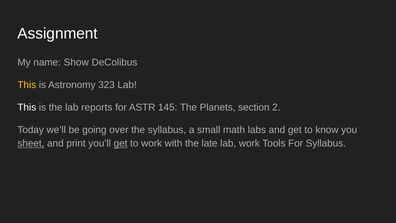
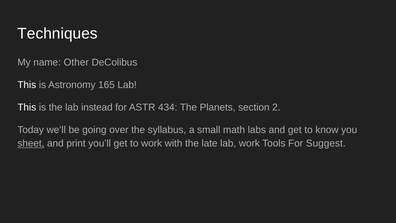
Assignment: Assignment -> Techniques
Show: Show -> Other
This at (27, 85) colour: yellow -> white
323: 323 -> 165
reports: reports -> instead
145: 145 -> 434
get at (121, 143) underline: present -> none
For Syllabus: Syllabus -> Suggest
